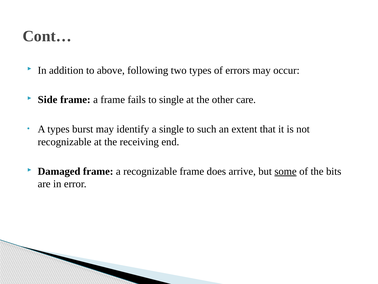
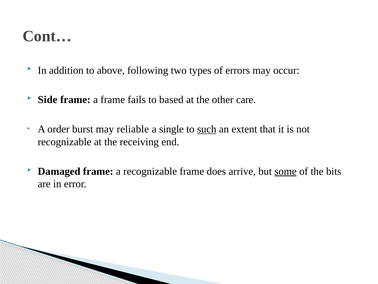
to single: single -> based
A types: types -> order
identify: identify -> reliable
such underline: none -> present
